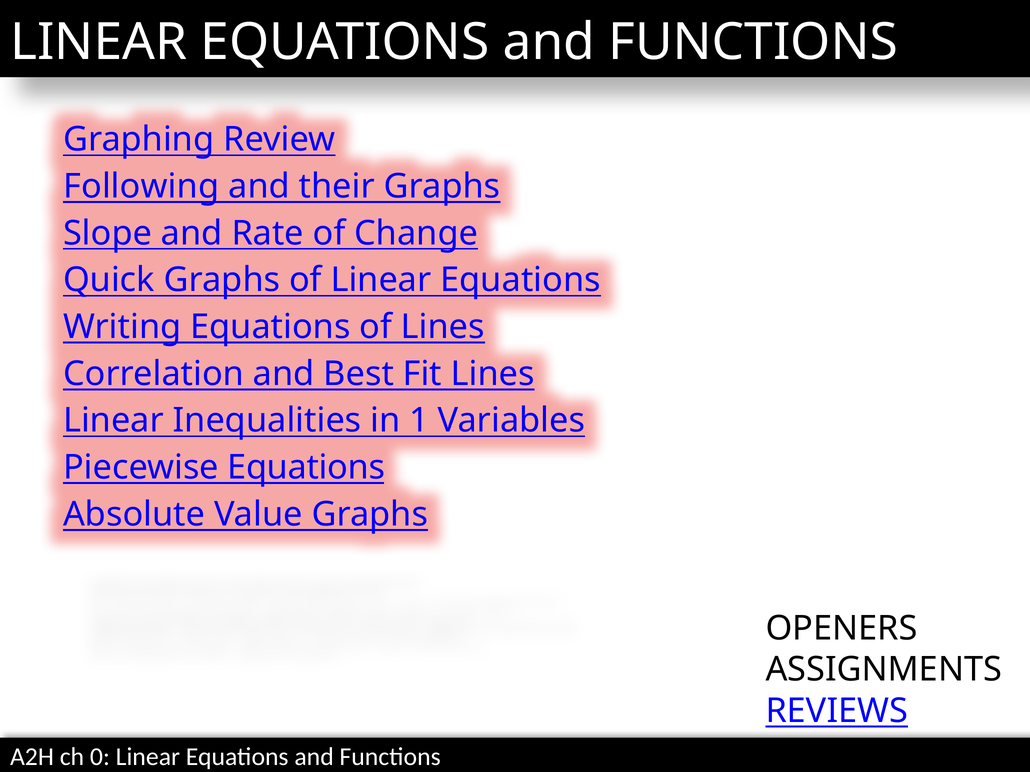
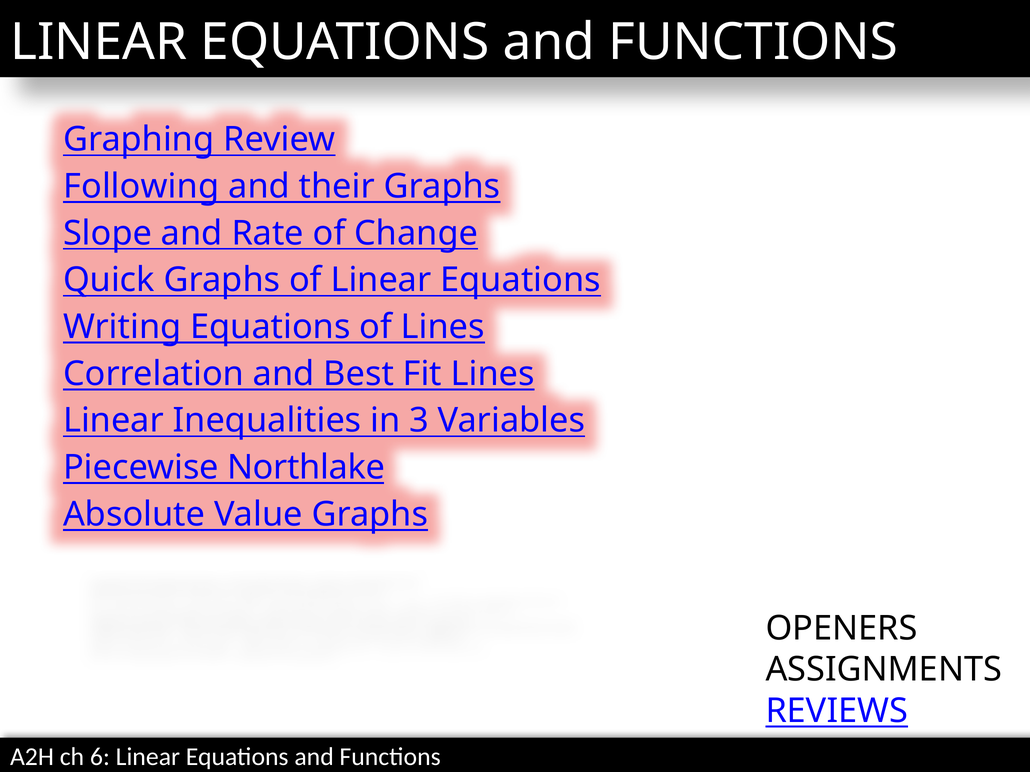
1: 1 -> 3
Piecewise Equations: Equations -> Northlake
0: 0 -> 6
